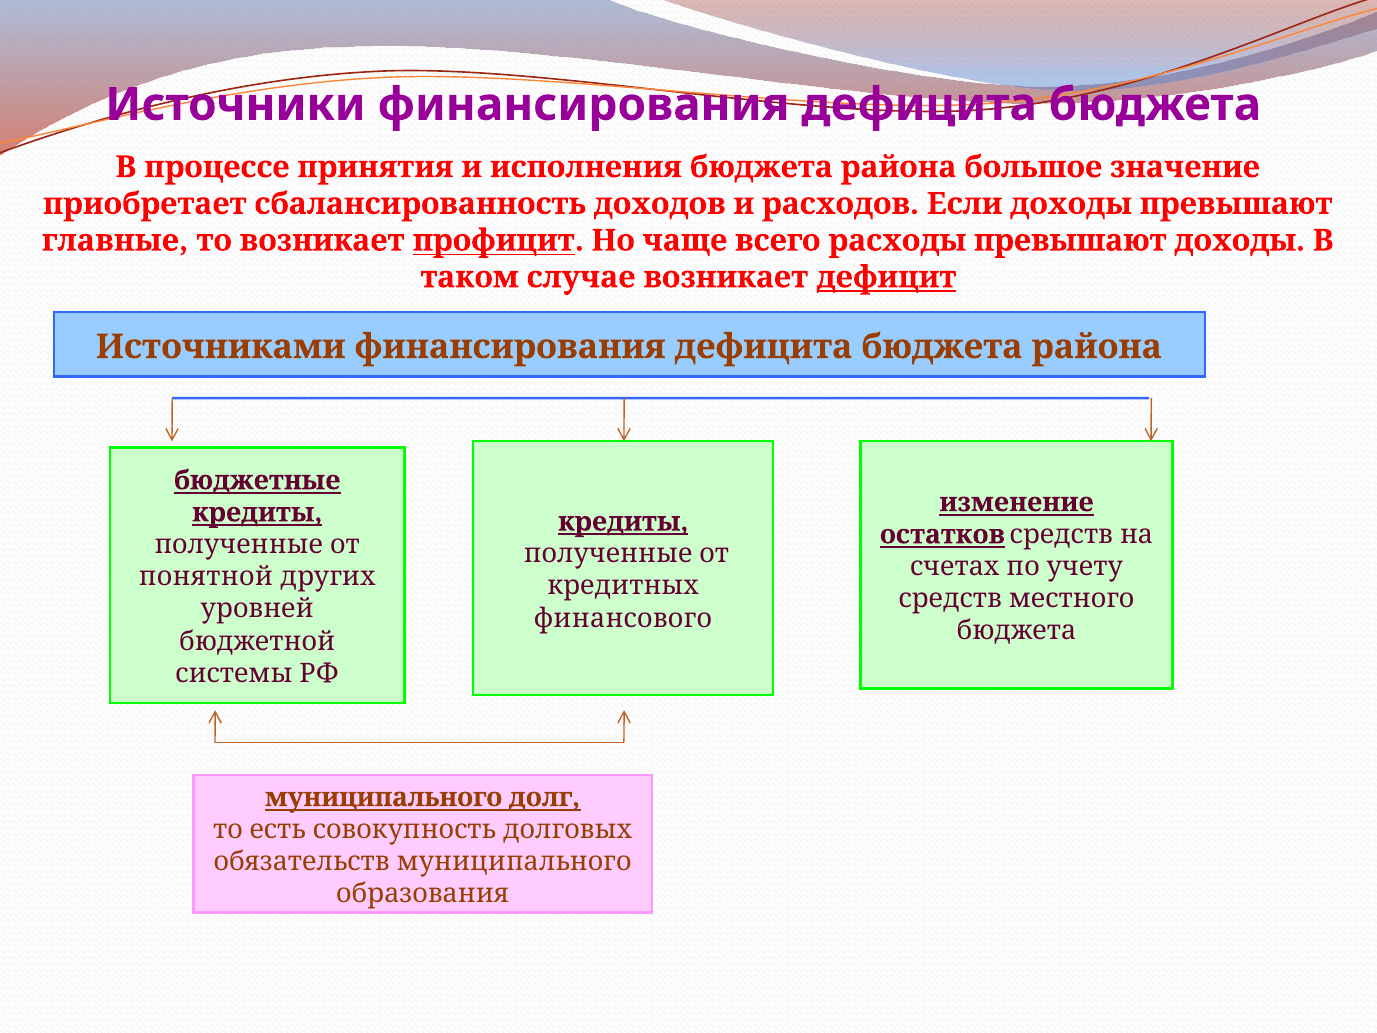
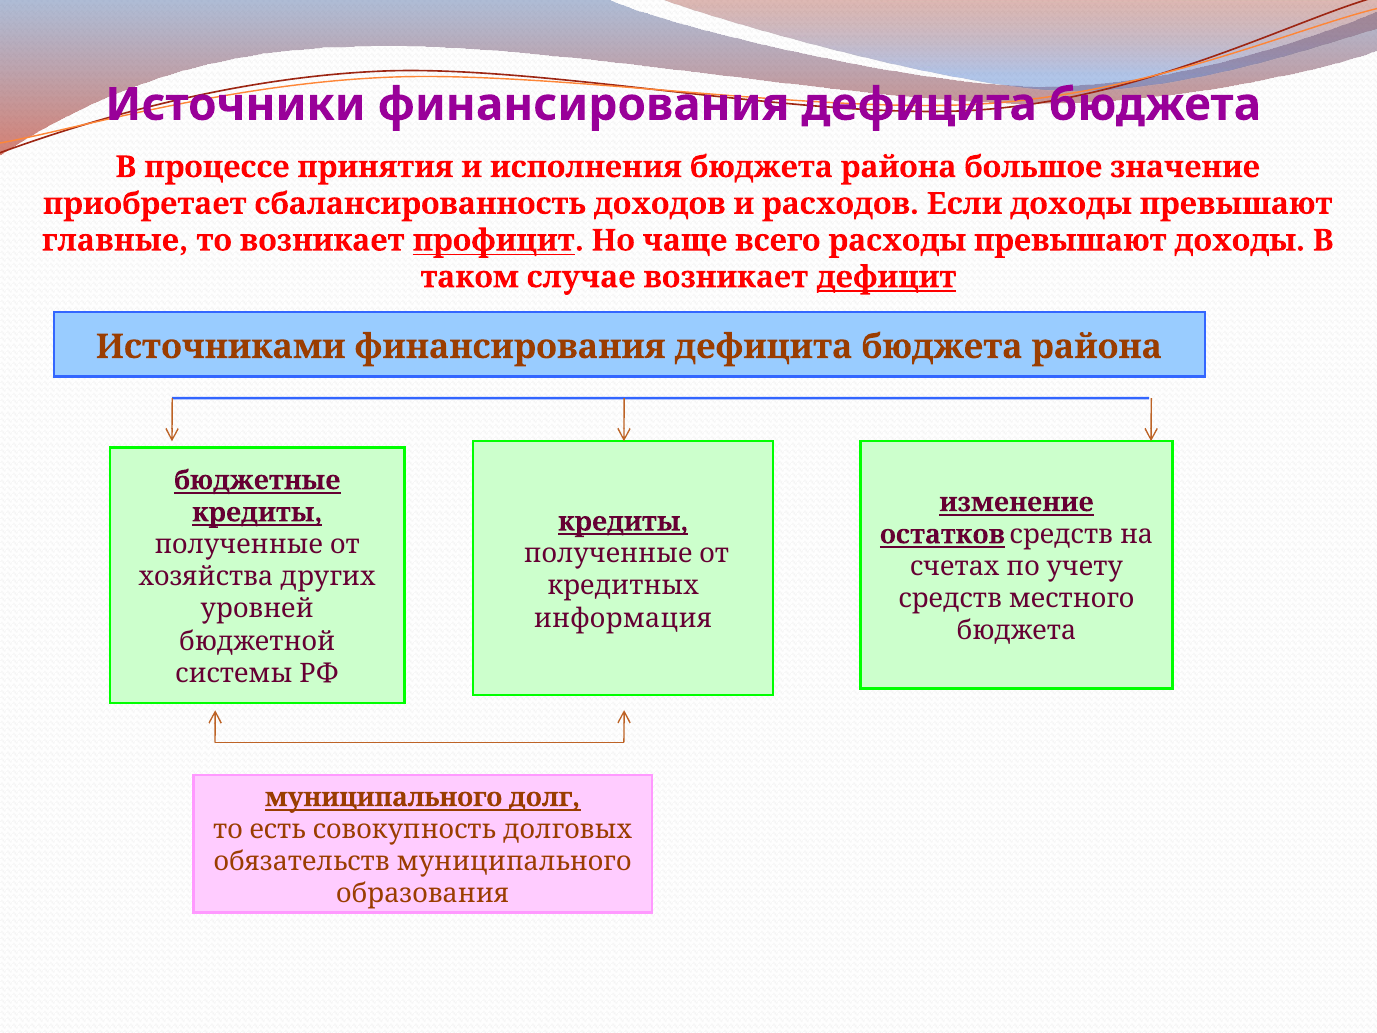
понятной: понятной -> хозяйства
финансового: финансового -> информация
